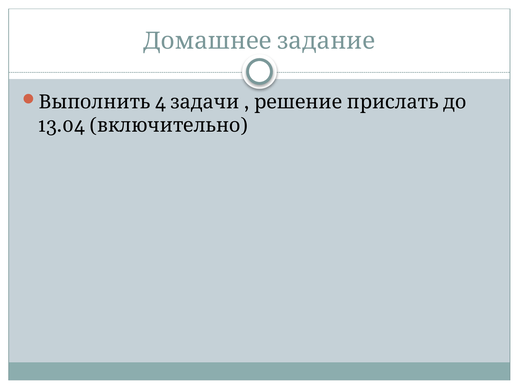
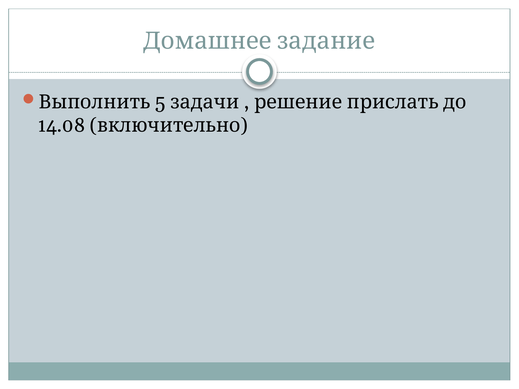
4: 4 -> 5
13.04: 13.04 -> 14.08
